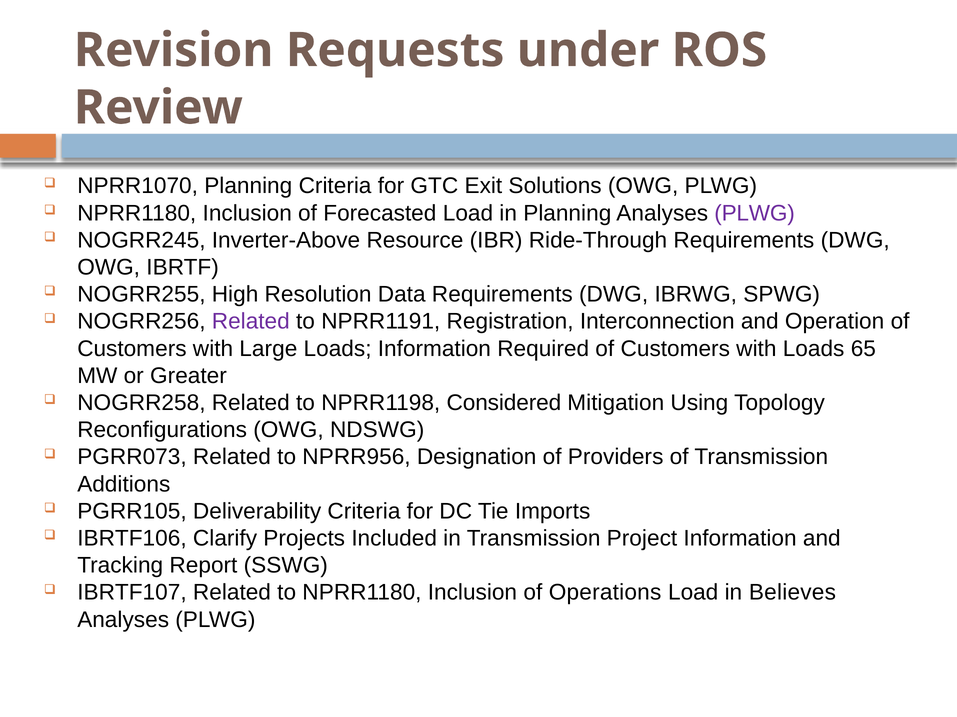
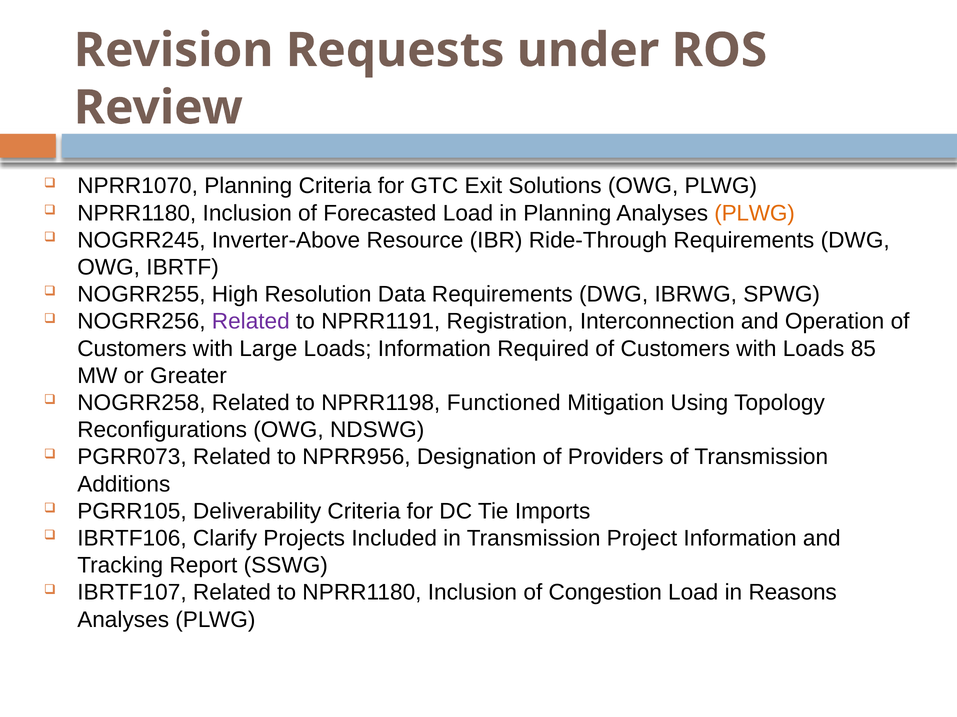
PLWG at (755, 213) colour: purple -> orange
65: 65 -> 85
Considered: Considered -> Functioned
Operations: Operations -> Congestion
Believes: Believes -> Reasons
